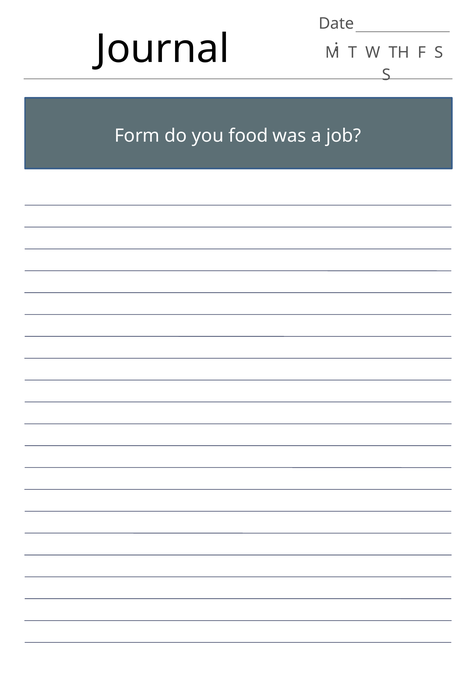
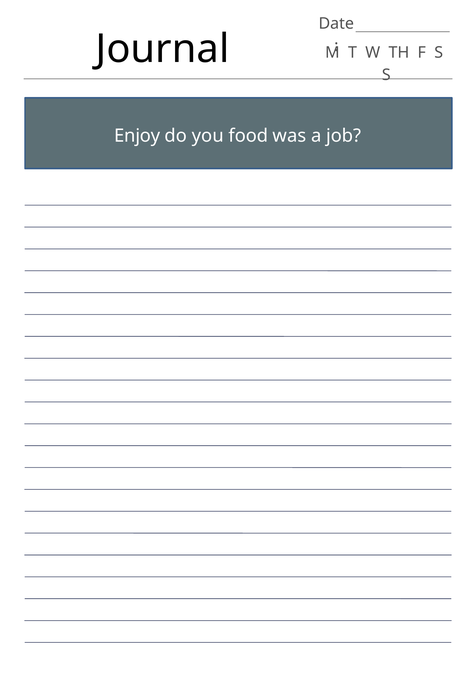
Form: Form -> Enjoy
